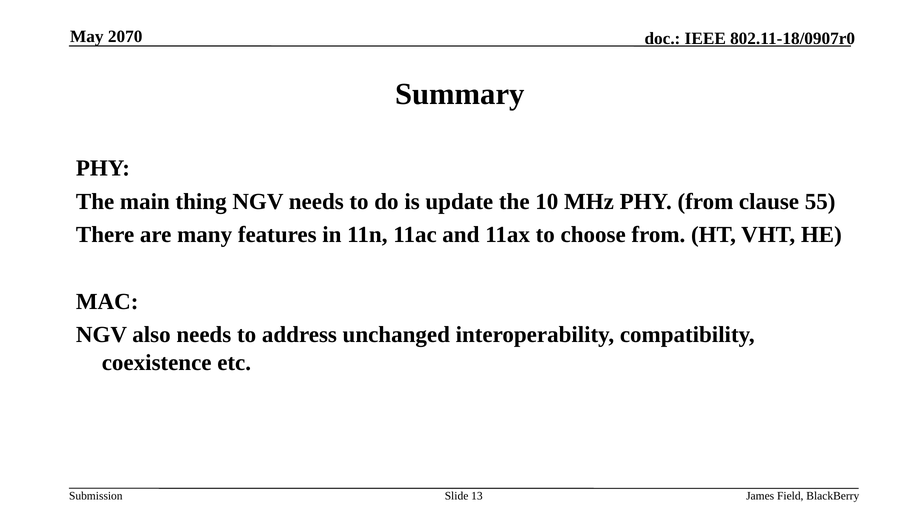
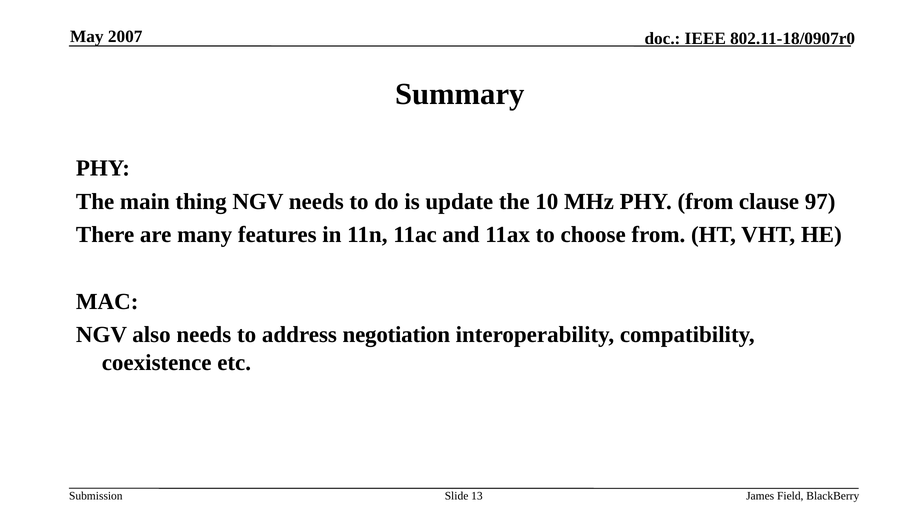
2070: 2070 -> 2007
55: 55 -> 97
unchanged: unchanged -> negotiation
